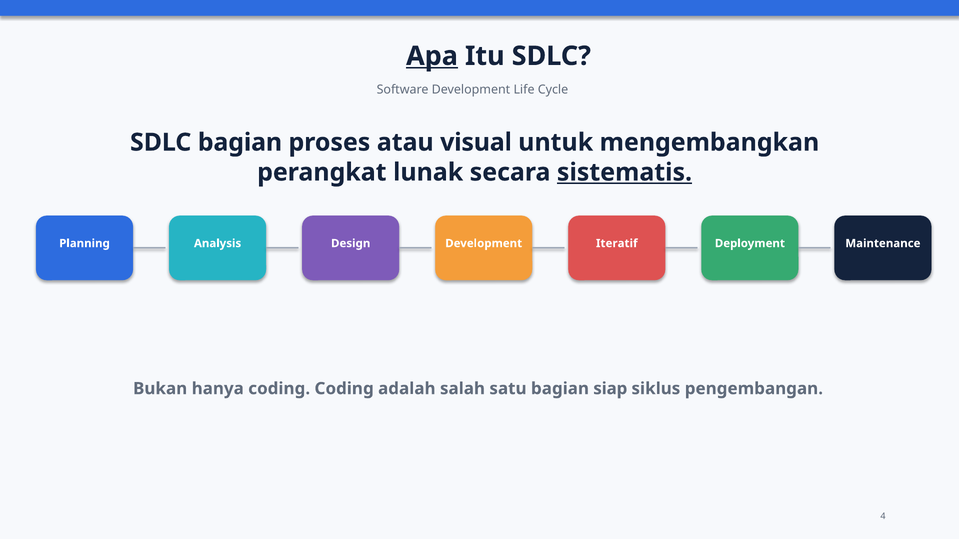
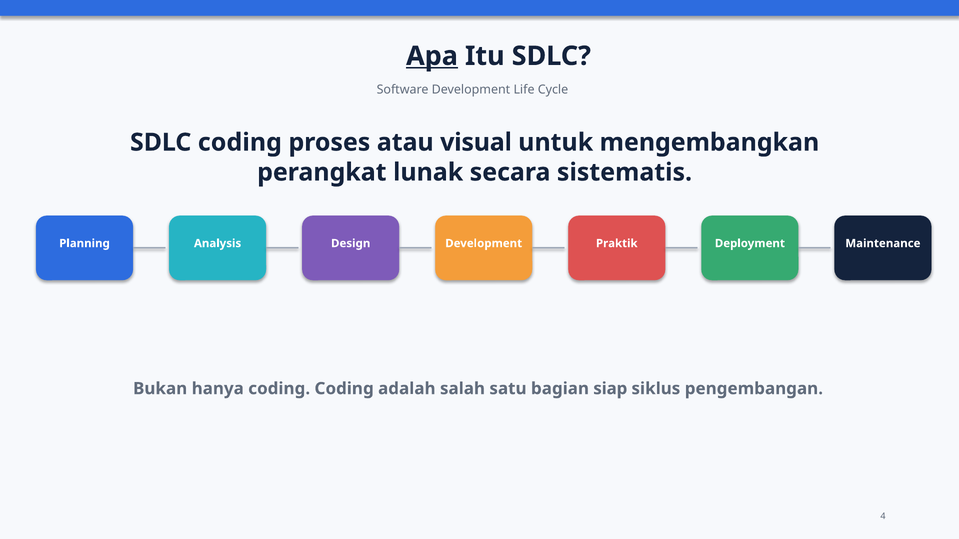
SDLC bagian: bagian -> coding
sistematis underline: present -> none
Iteratif: Iteratif -> Praktik
